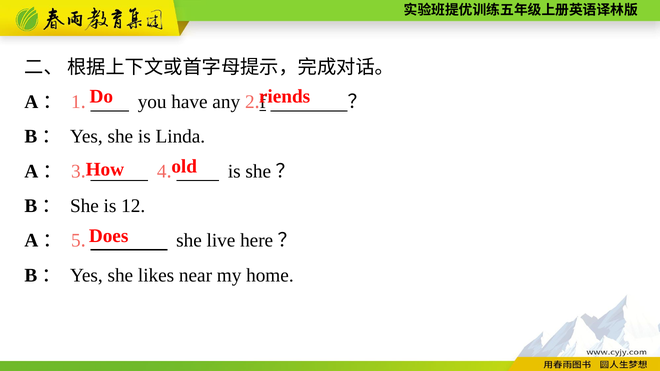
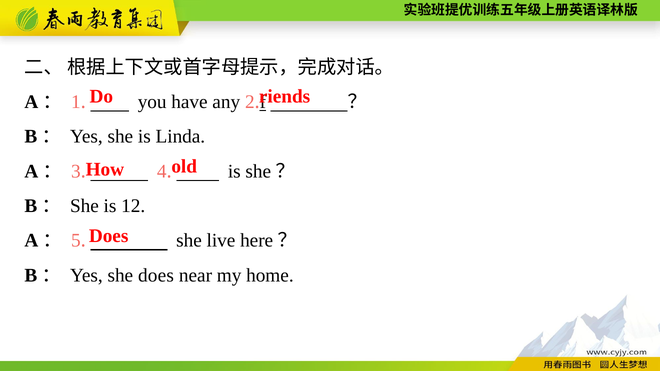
she likes: likes -> does
